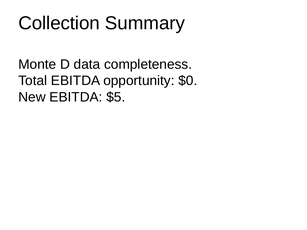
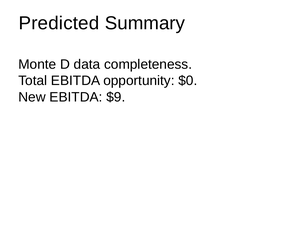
Collection: Collection -> Predicted
$5: $5 -> $9
